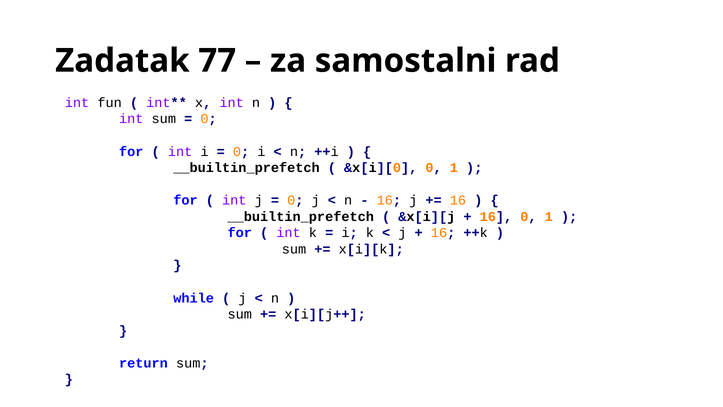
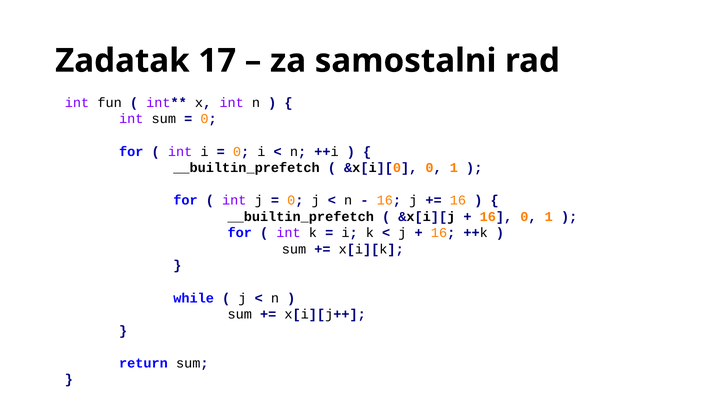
77: 77 -> 17
